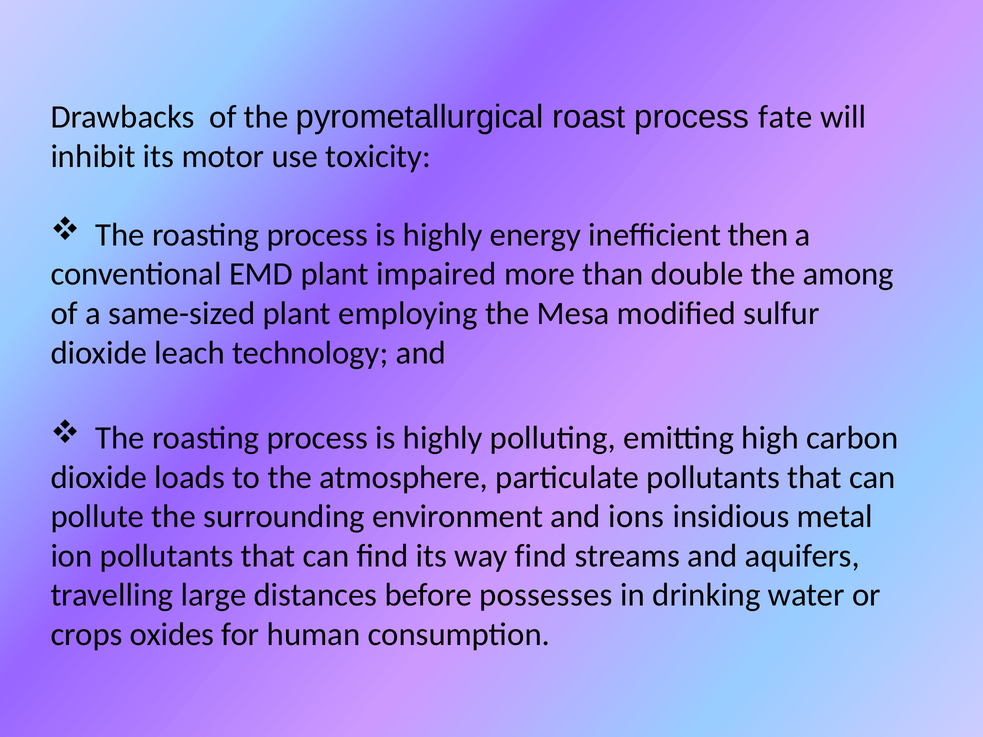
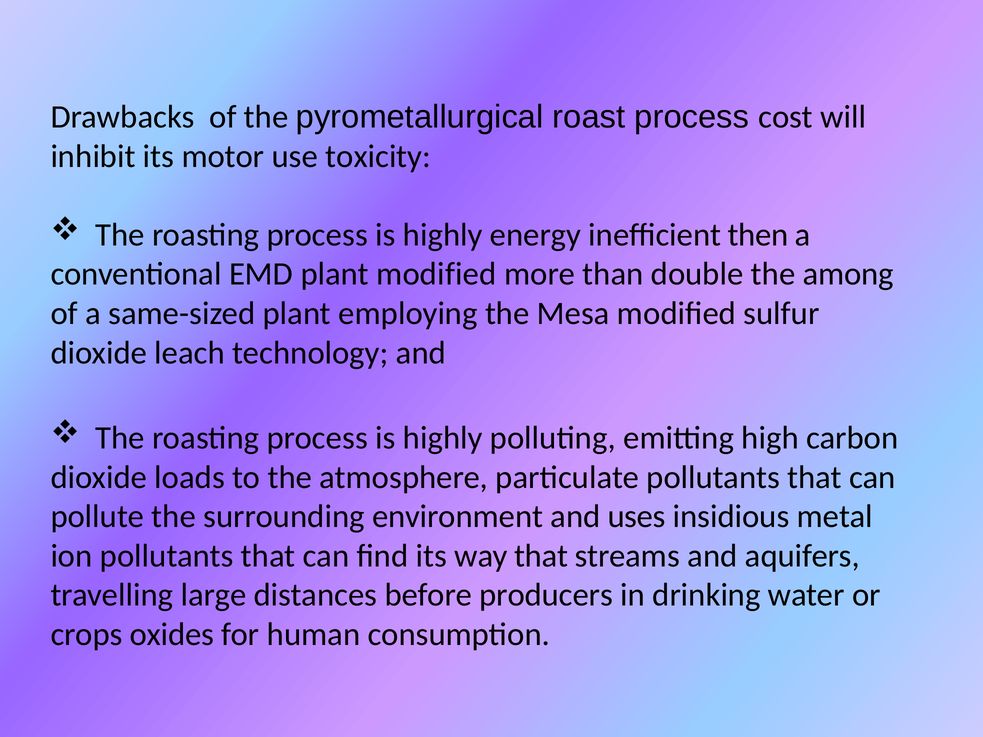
fate: fate -> cost
plant impaired: impaired -> modified
ions: ions -> uses
way find: find -> that
possesses: possesses -> producers
